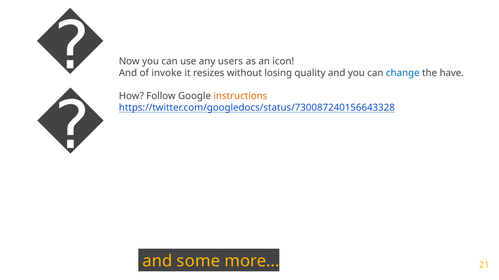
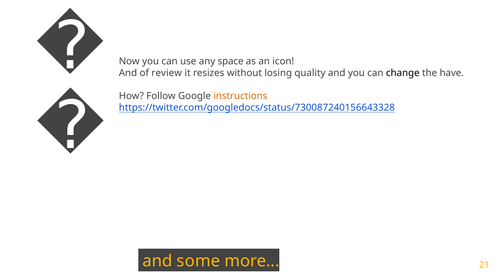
users: users -> space
invoke: invoke -> review
change colour: blue -> black
